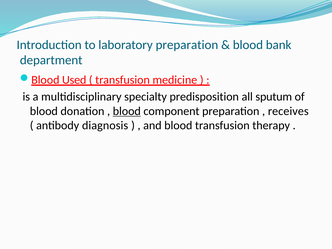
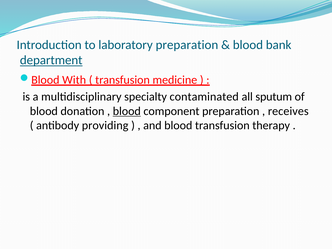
department underline: none -> present
Used: Used -> With
predisposition: predisposition -> contaminated
diagnosis: diagnosis -> providing
